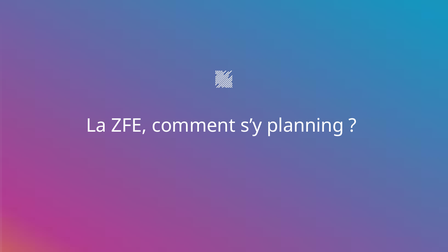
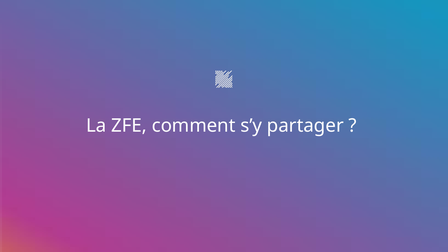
planning: planning -> partager
